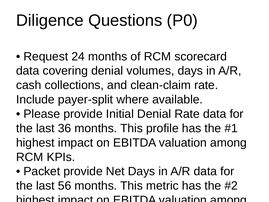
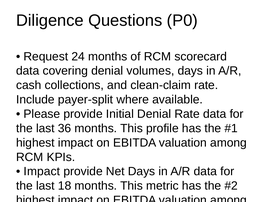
Packet at (42, 171): Packet -> Impact
56: 56 -> 18
